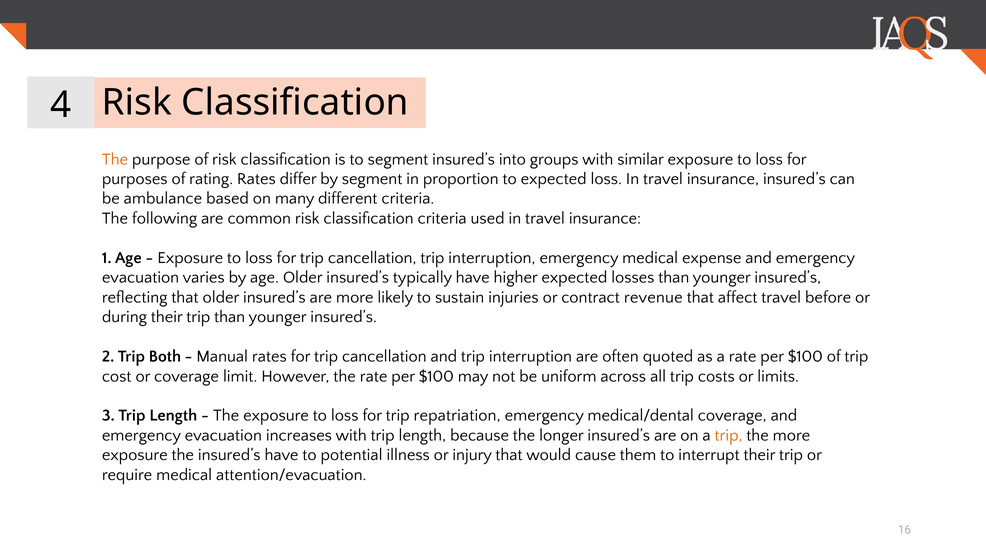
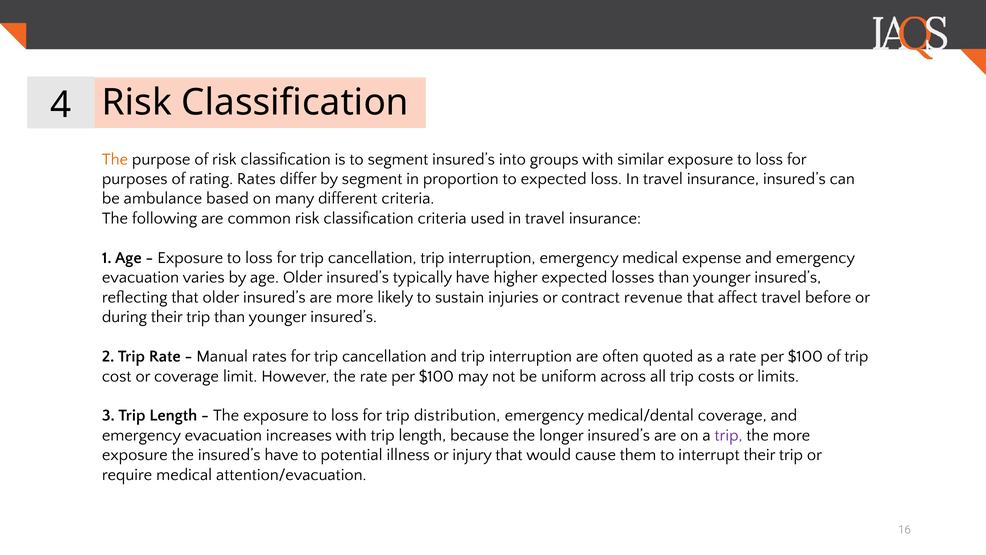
Trip Both: Both -> Rate
repatriation: repatriation -> distribution
trip at (729, 435) colour: orange -> purple
